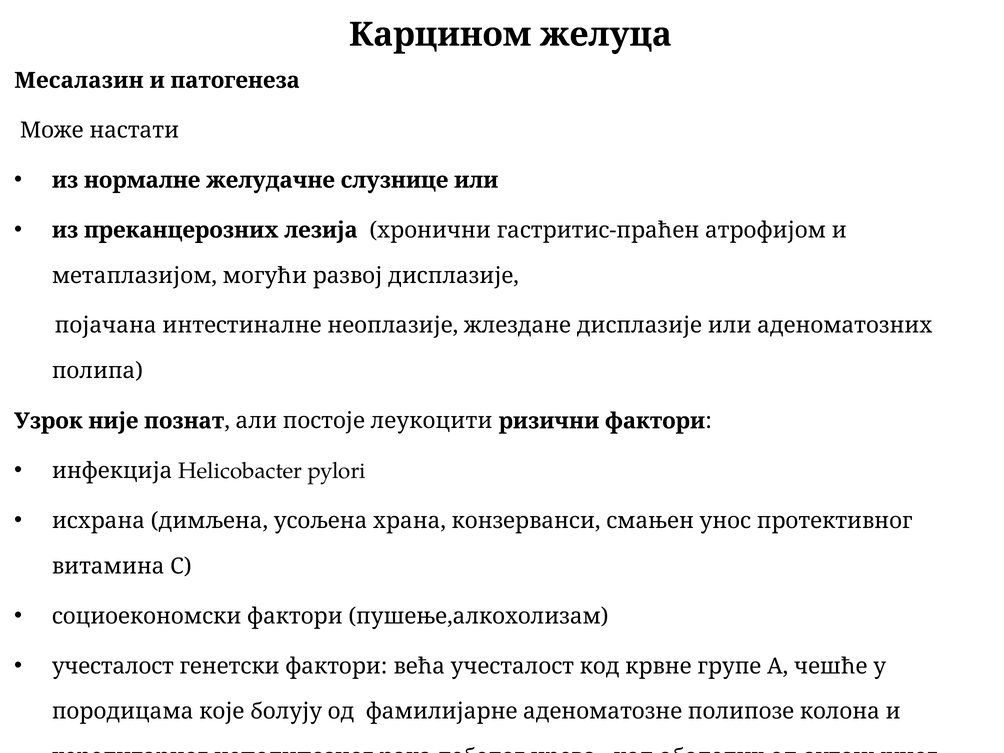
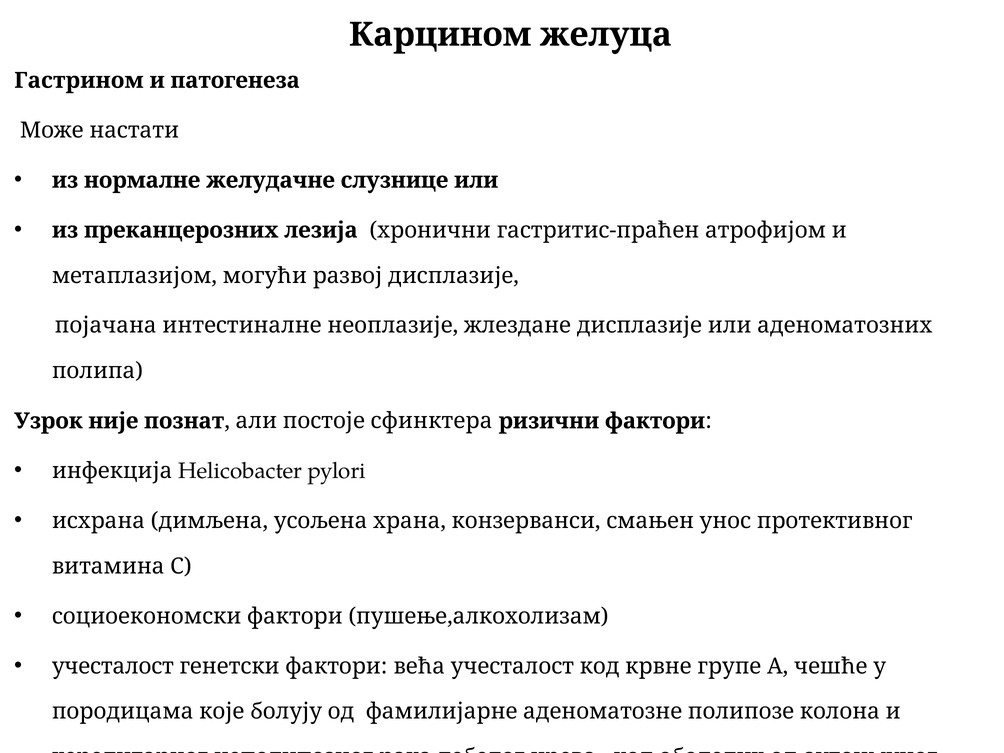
Месалазин: Месалазин -> Гастрином
леукоцити: леукоцити -> сфинктера
